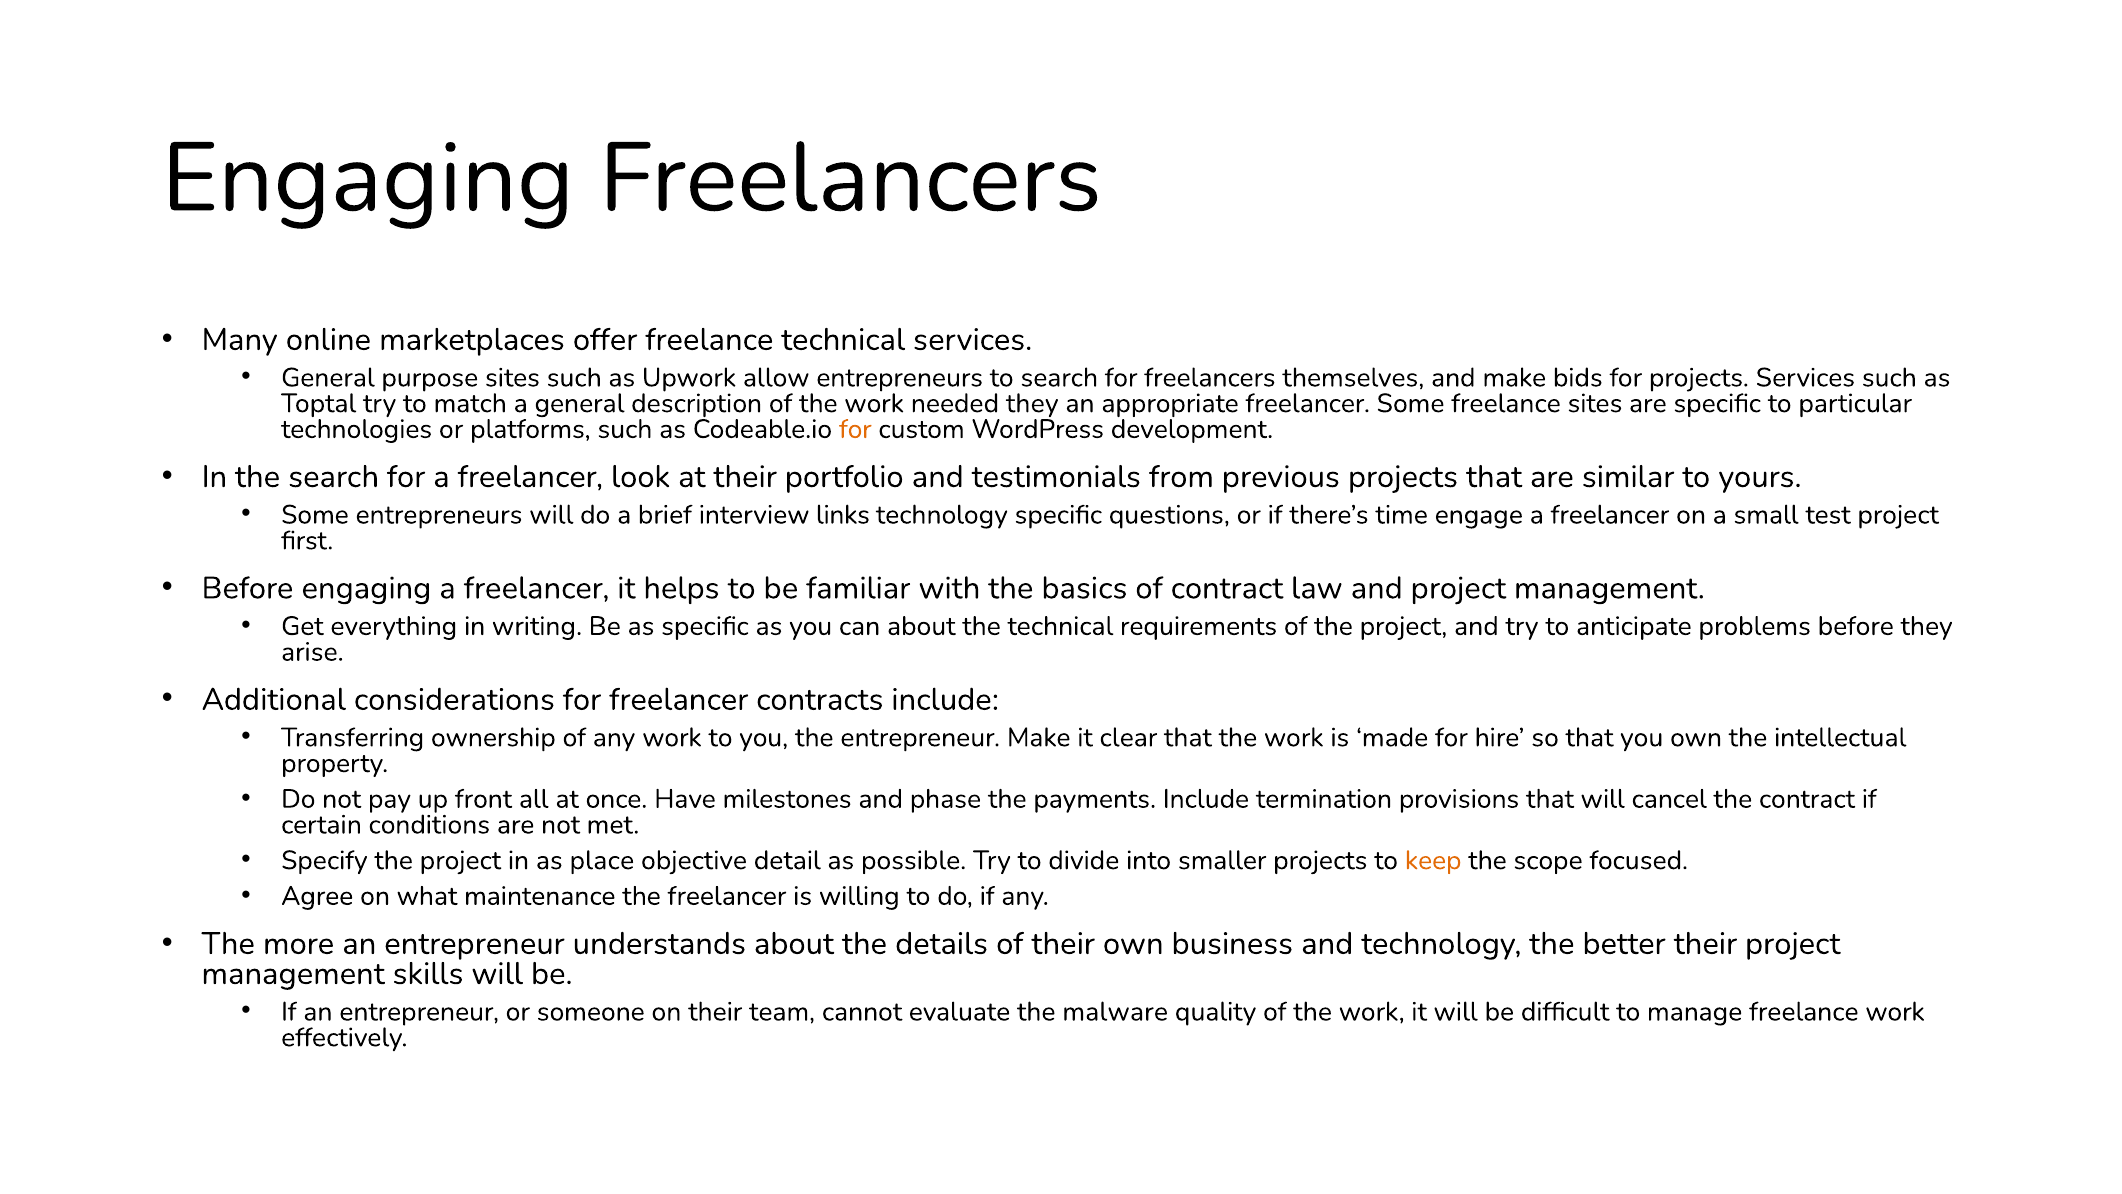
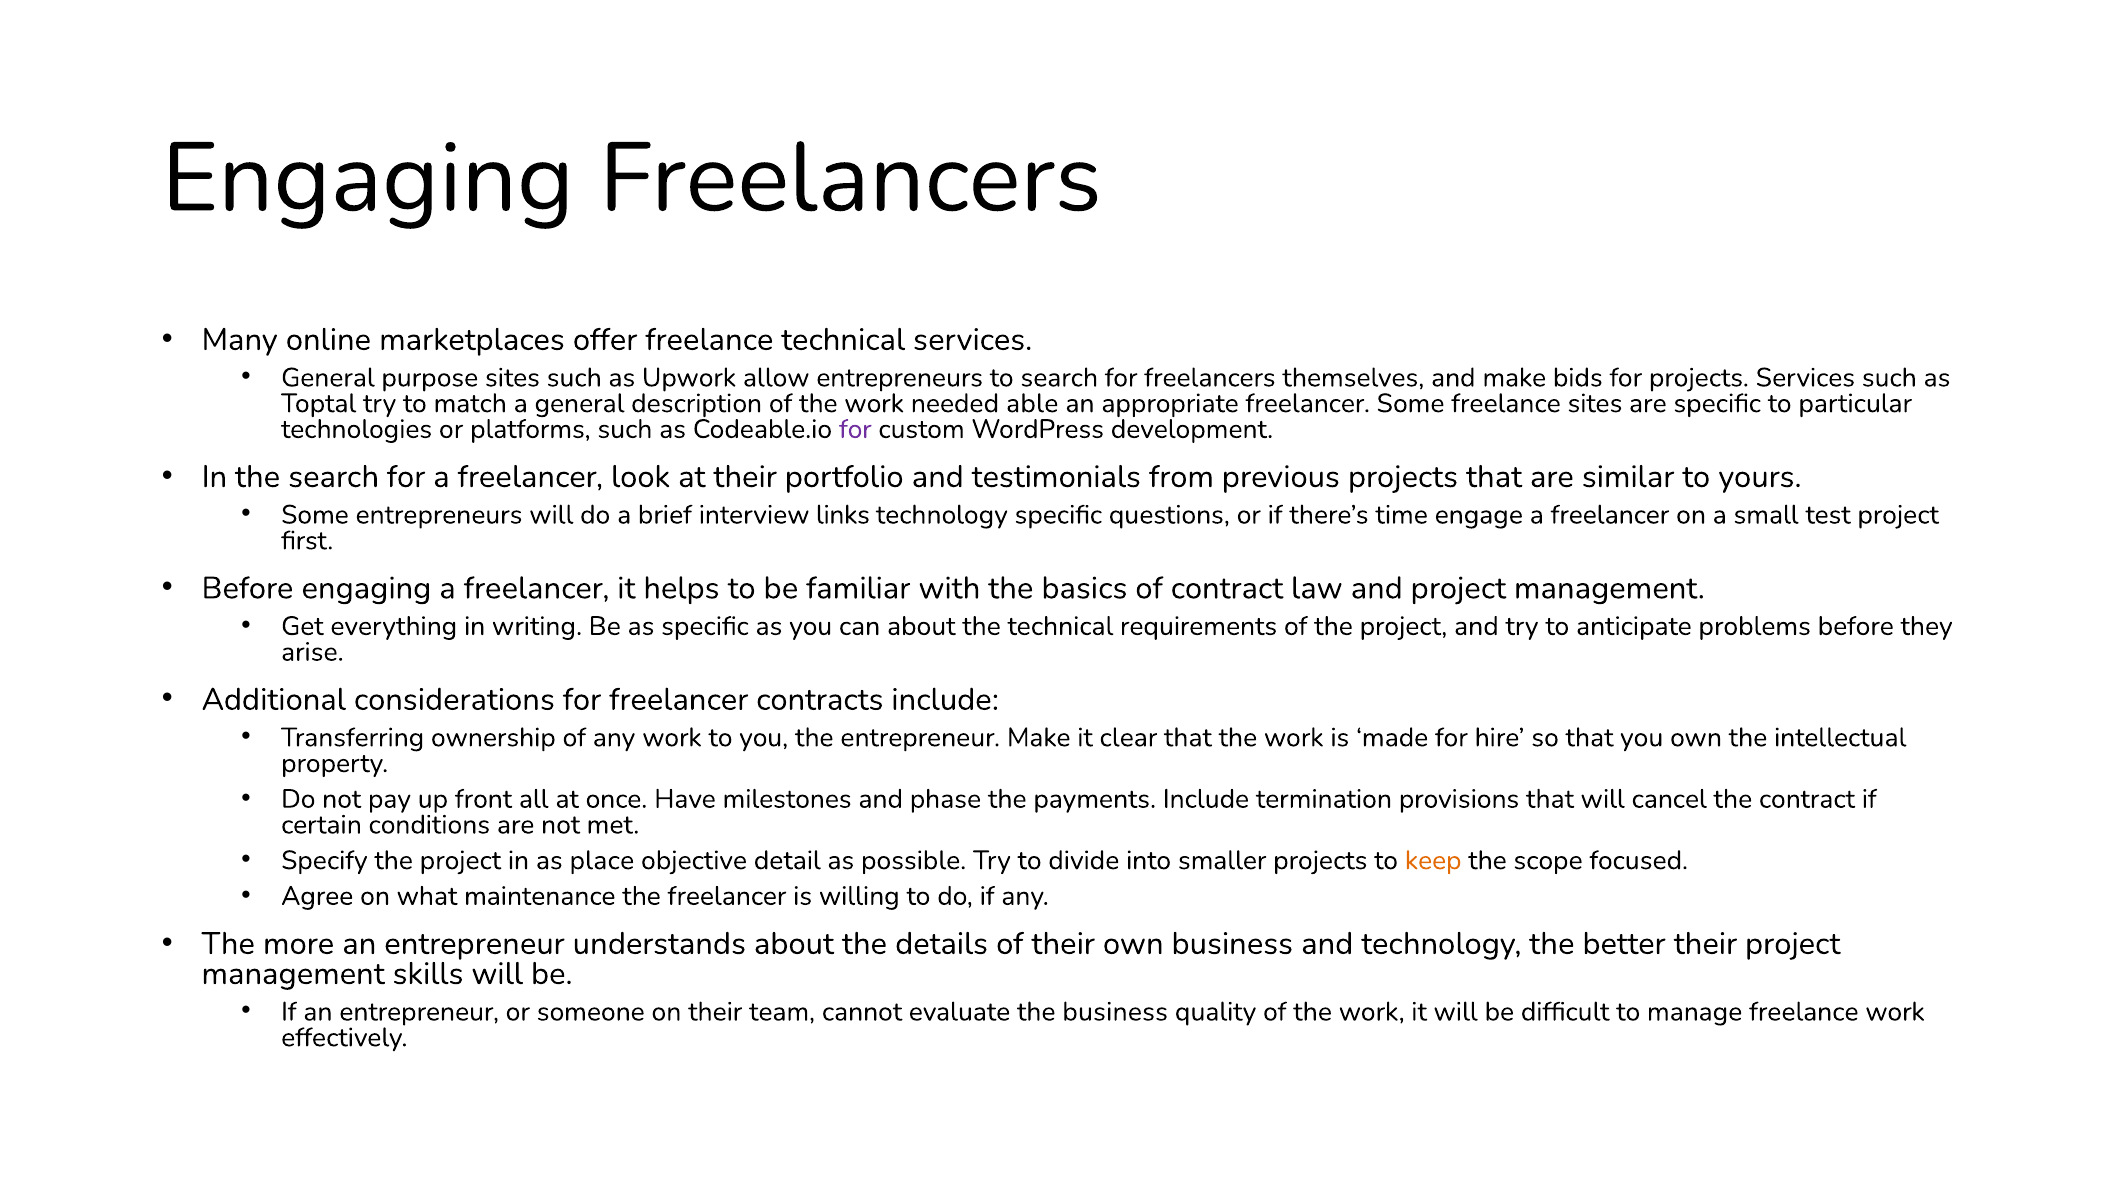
needed they: they -> able
for at (855, 429) colour: orange -> purple
the malware: malware -> business
